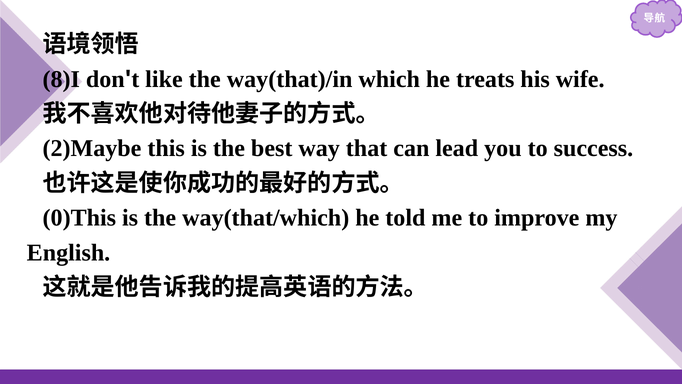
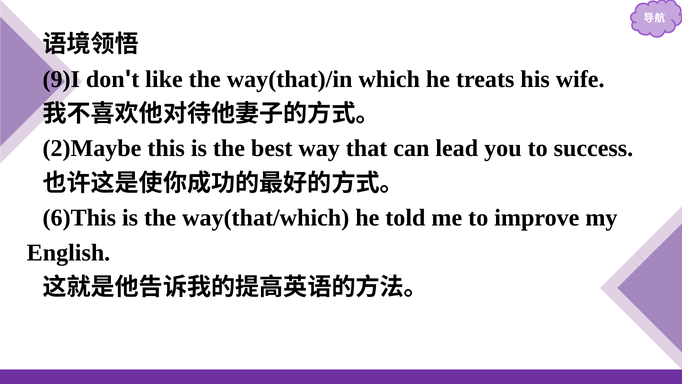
8)I: 8)I -> 9)I
0)This: 0)This -> 6)This
